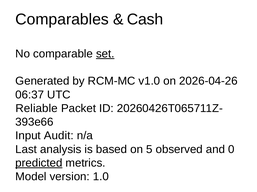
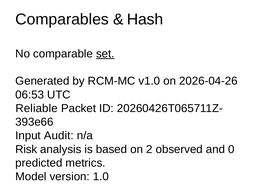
Cash: Cash -> Hash
06:37: 06:37 -> 06:53
Last: Last -> Risk
5: 5 -> 2
predicted underline: present -> none
